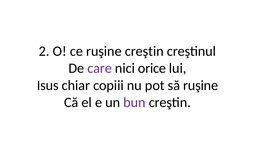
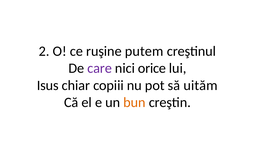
ruşine creştin: creştin -> putem
să ruşine: ruşine -> uităm
bun colour: purple -> orange
